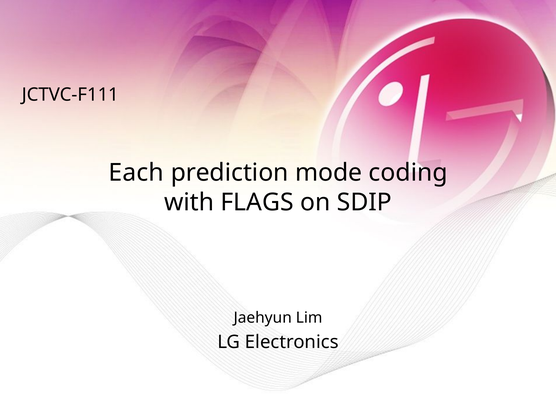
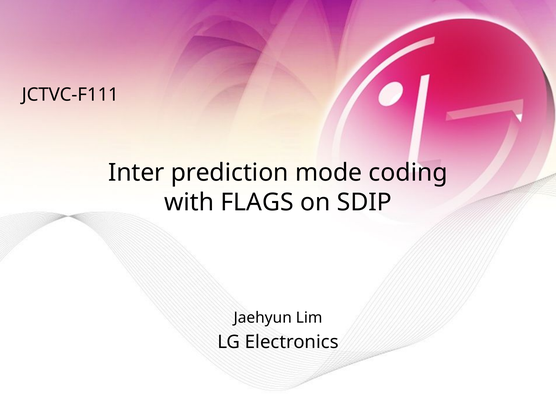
Each: Each -> Inter
